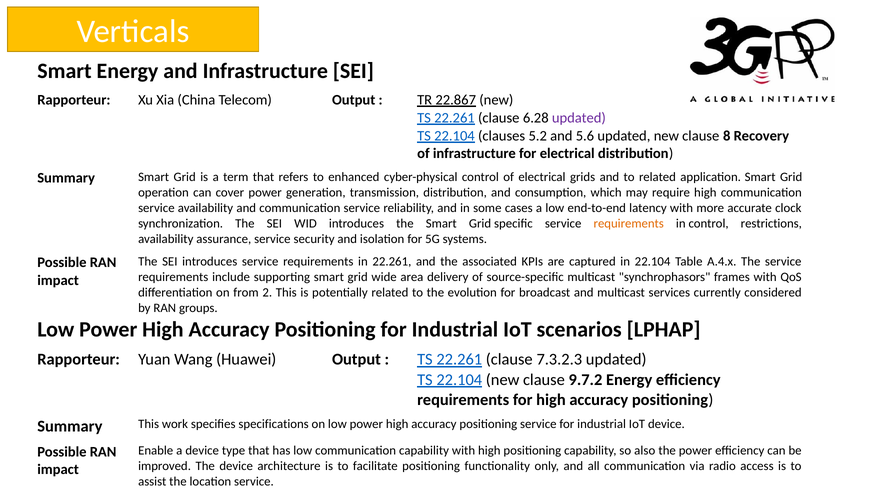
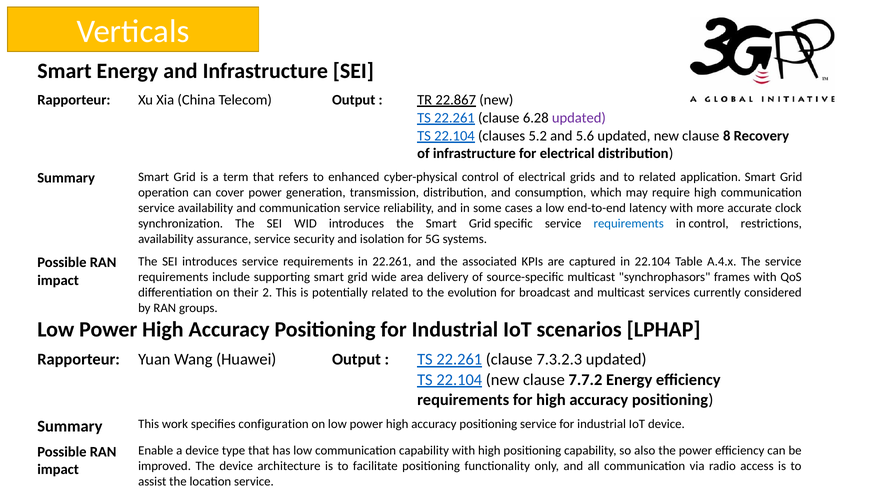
requirements at (629, 224) colour: orange -> blue
from: from -> their
9.7.2: 9.7.2 -> 7.7.2
specifications: specifications -> configuration
